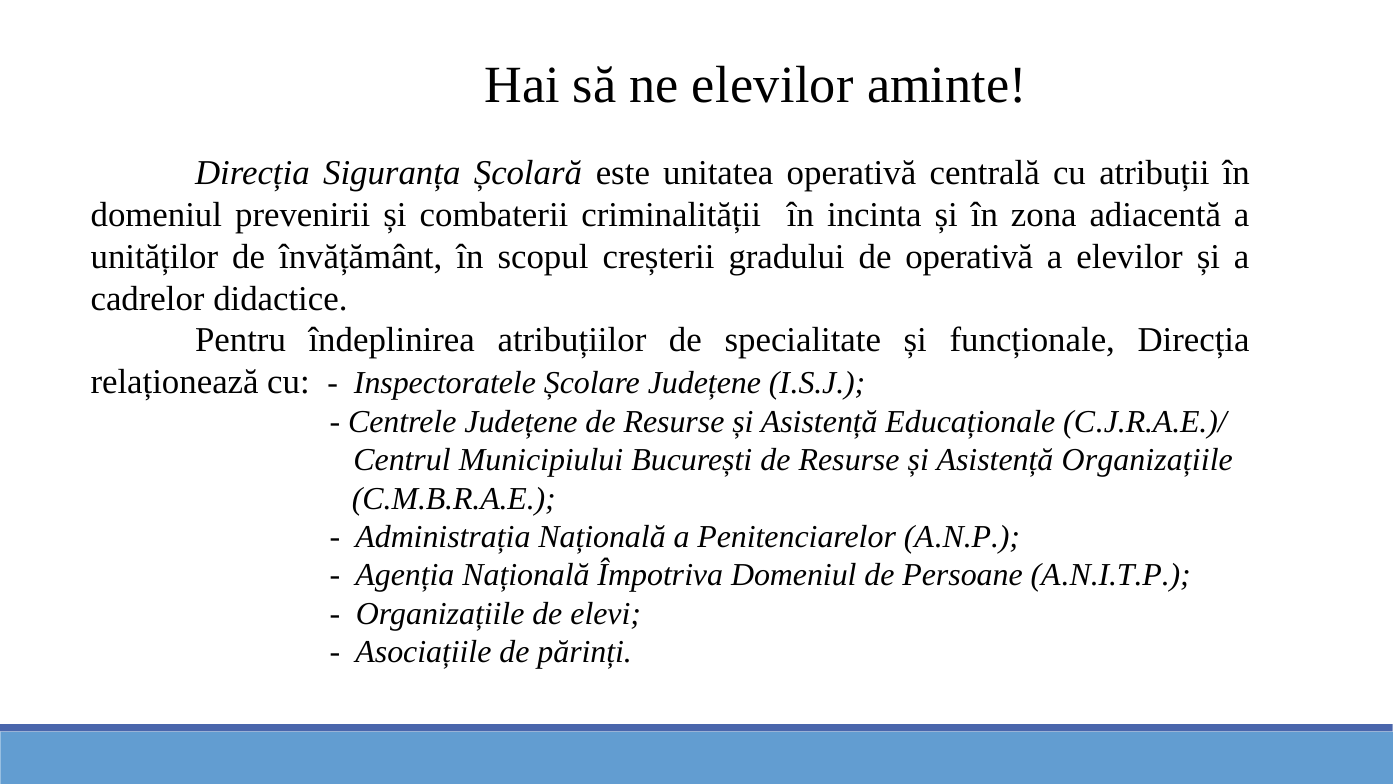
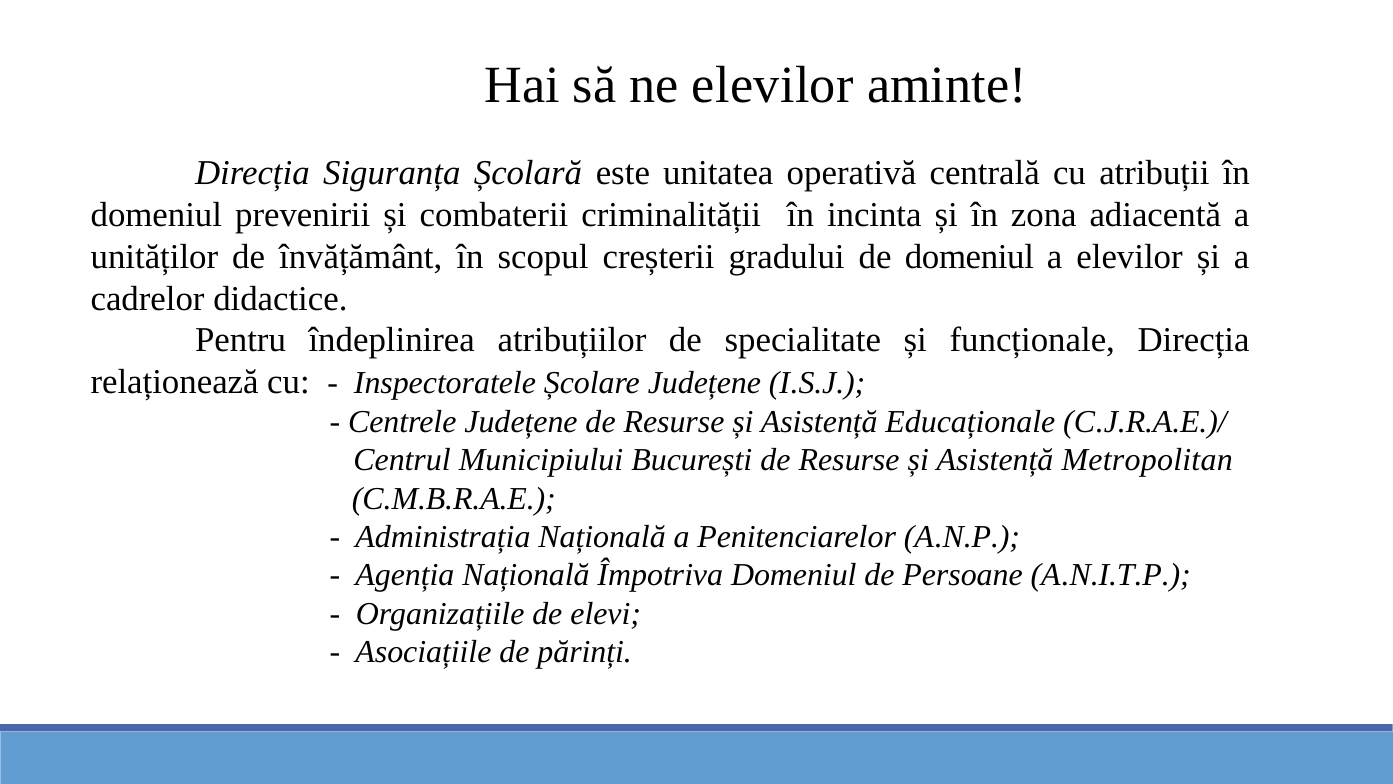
de operativă: operativă -> domeniul
Asistență Organizațiile: Organizațiile -> Metropolitan
